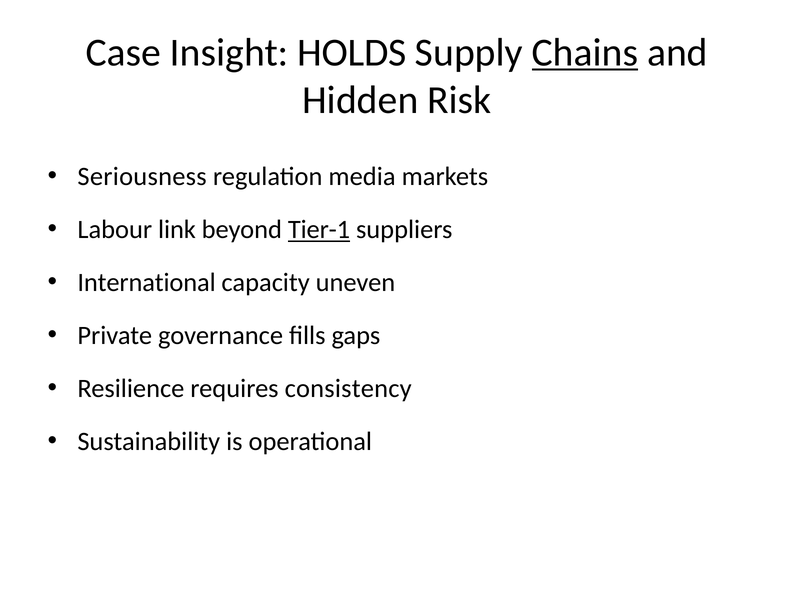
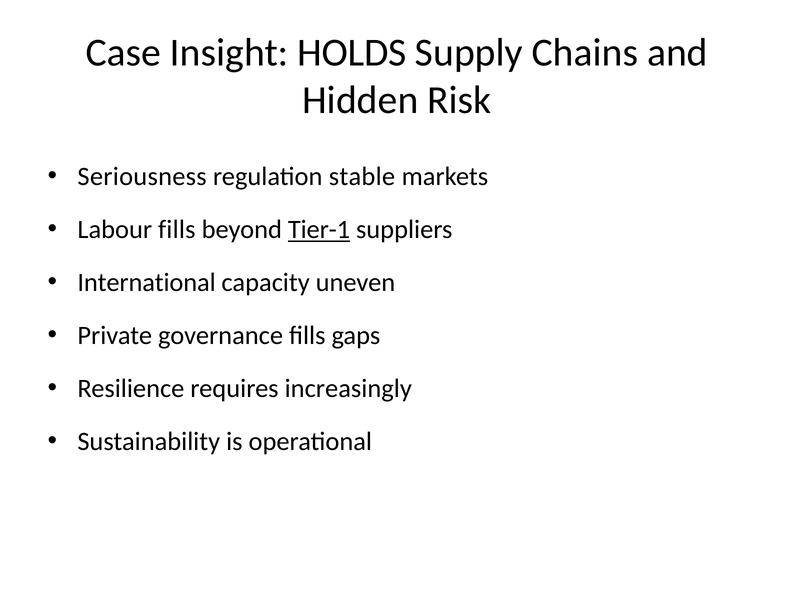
Chains underline: present -> none
media: media -> stable
Labour link: link -> fills
consistency: consistency -> increasingly
